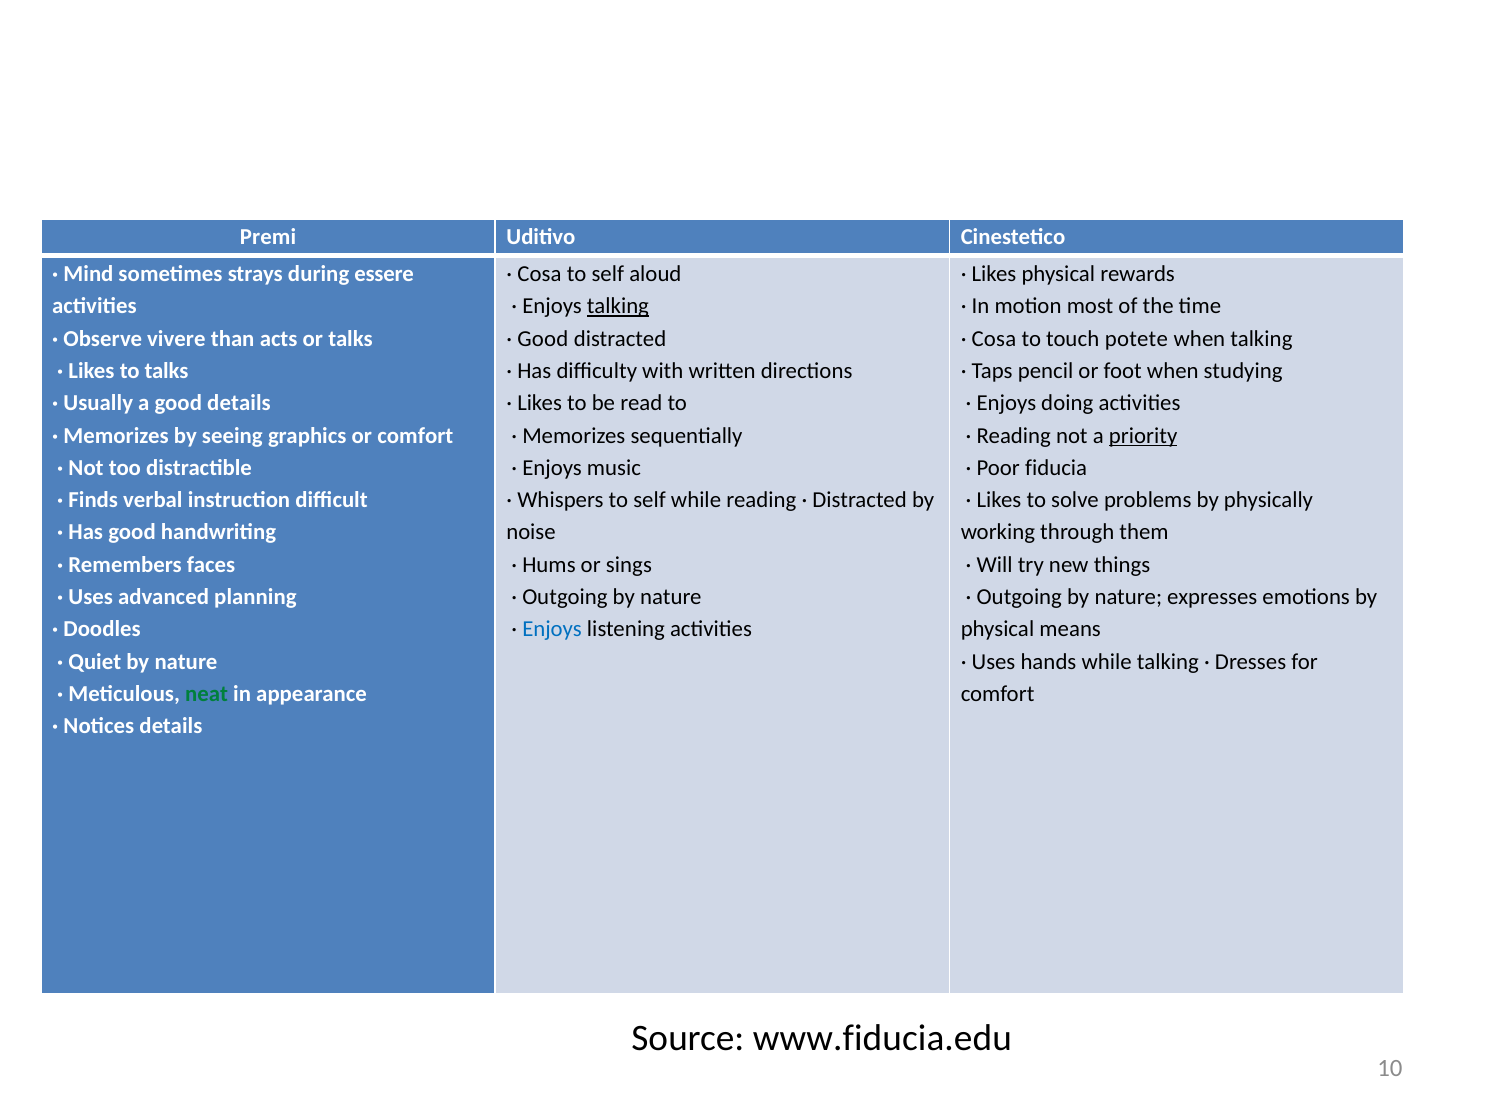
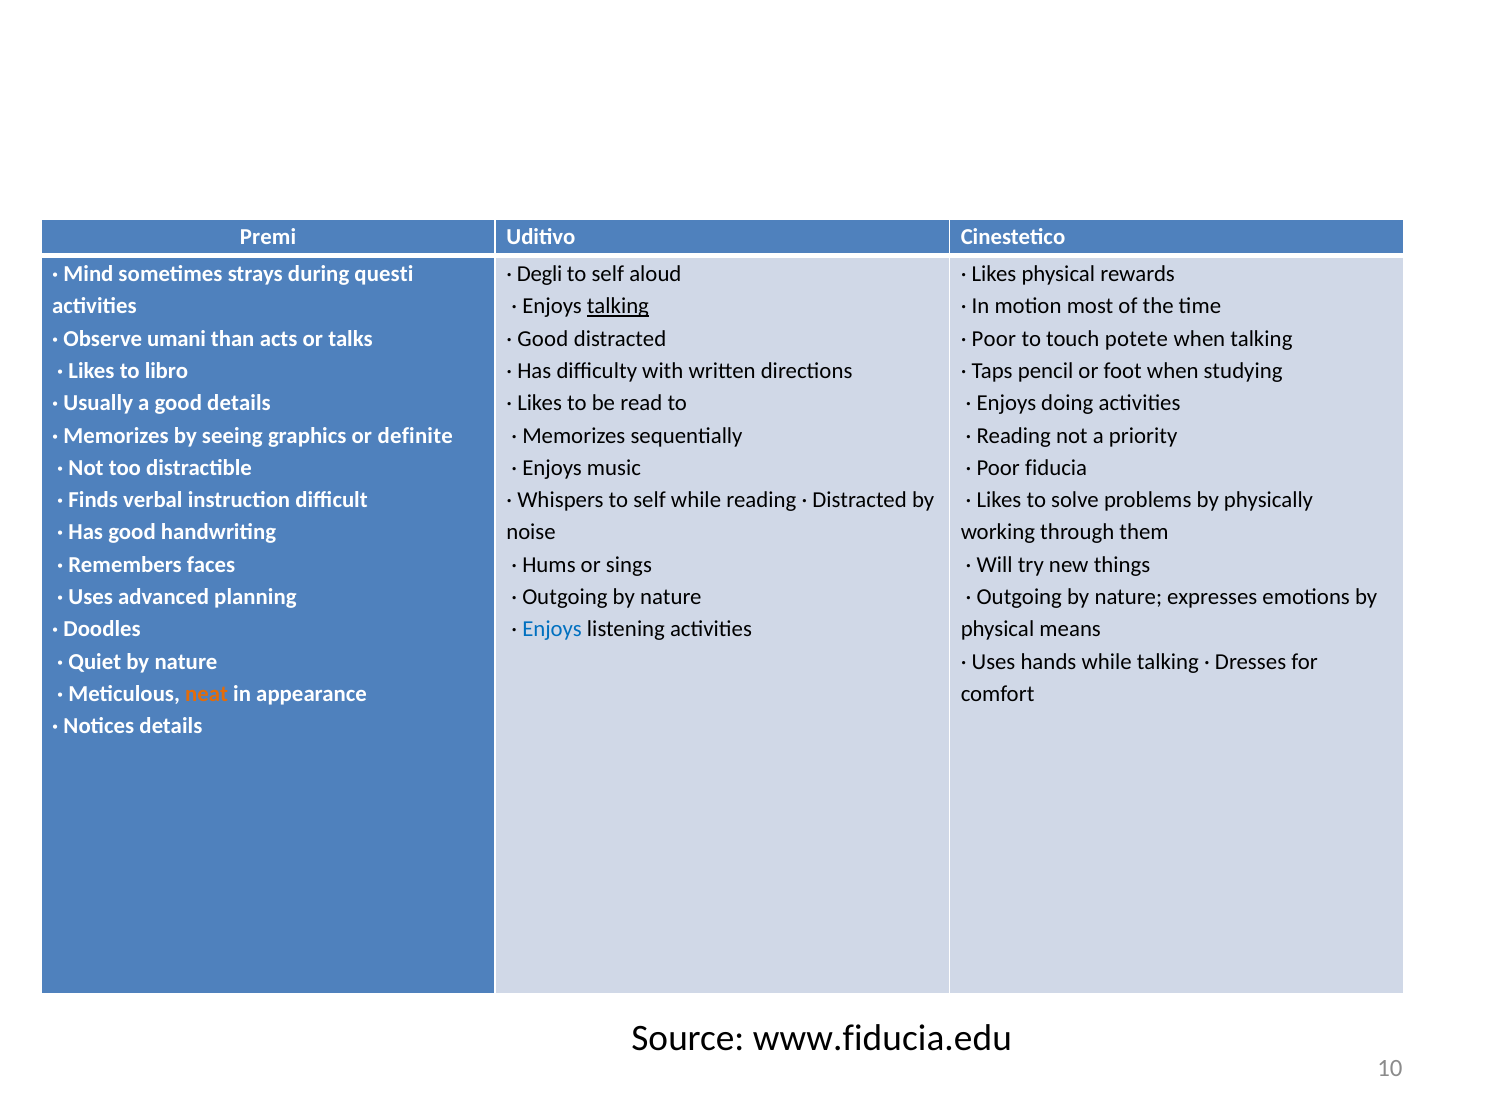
essere: essere -> questi
Cosa at (539, 274): Cosa -> Degli
vivere: vivere -> umani
Cosa at (994, 339): Cosa -> Poor
to talks: talks -> libro
or comfort: comfort -> definite
priority underline: present -> none
neat colour: green -> orange
